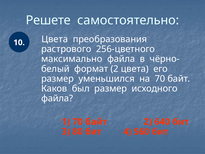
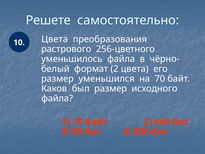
максимально: максимально -> уменьшилось
